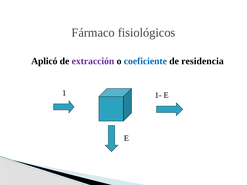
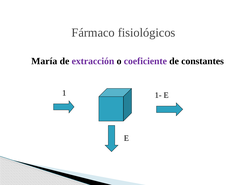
Aplicó: Aplicó -> María
coeficiente colour: blue -> purple
residencia: residencia -> constantes
